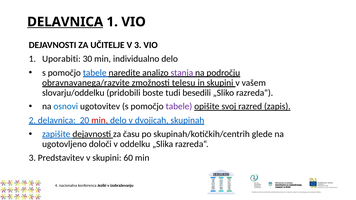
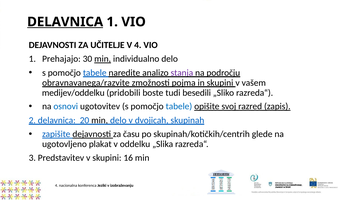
V 3: 3 -> 4
Uporabiti: Uporabiti -> Prehajajo
min at (103, 59) underline: none -> present
telesu: telesu -> pojma
slovarju/oddelku: slovarju/oddelku -> medijev/oddelku
tabele at (179, 107) colour: purple -> blue
min at (100, 120) colour: red -> black
določi: določi -> plakat
60: 60 -> 16
